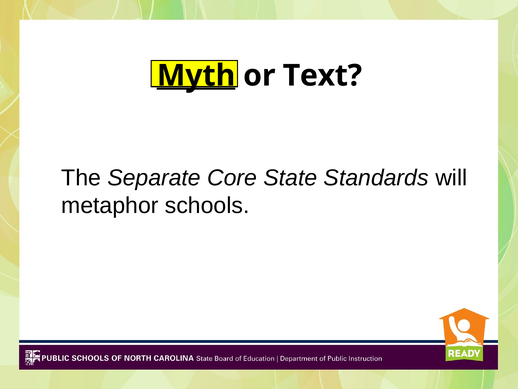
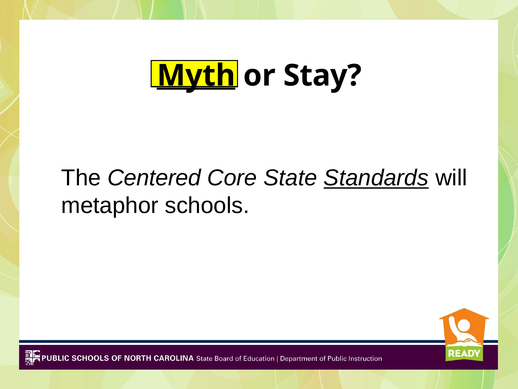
Text: Text -> Stay
Separate: Separate -> Centered
Standards underline: none -> present
